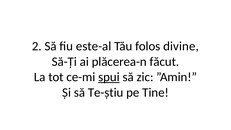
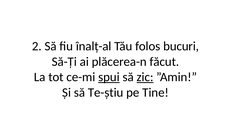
este-al: este-al -> înalț-al
divine: divine -> bucuri
zic underline: none -> present
